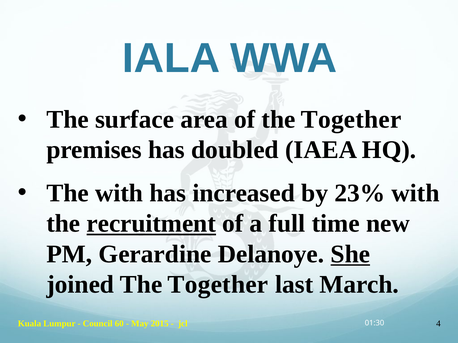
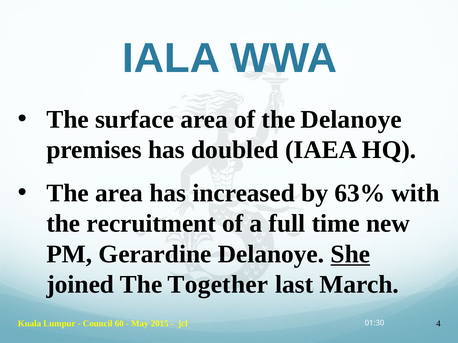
of the Together: Together -> Delanoye
The with: with -> area
23%: 23% -> 63%
recruitment underline: present -> none
